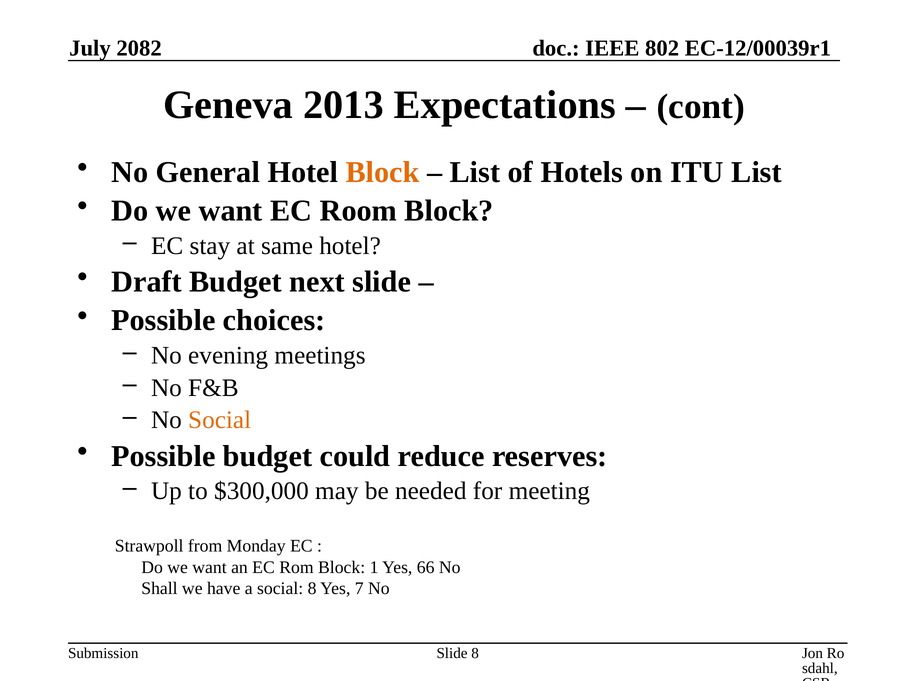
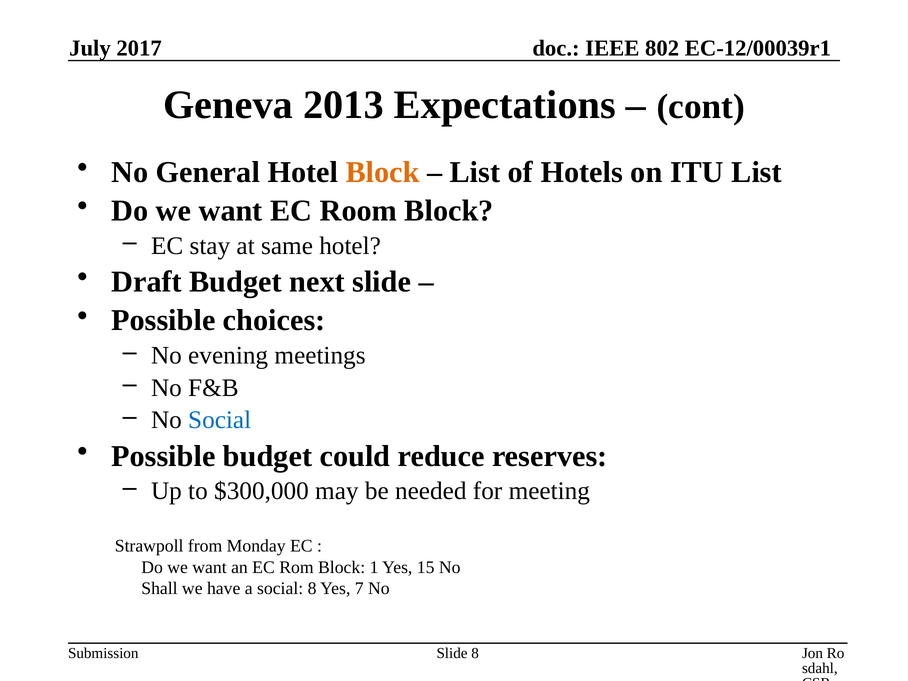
2082: 2082 -> 2017
Social at (220, 420) colour: orange -> blue
66: 66 -> 15
